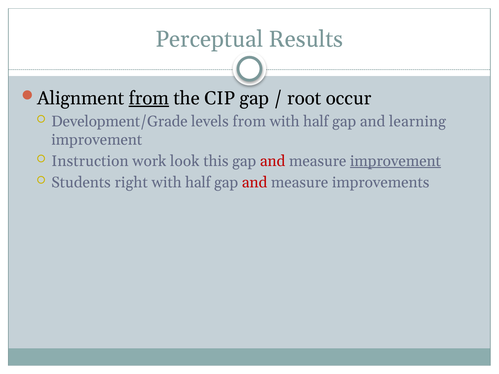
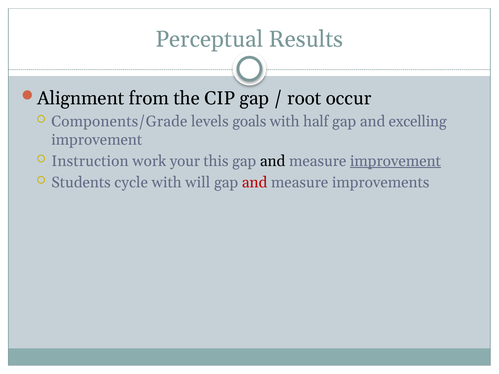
from at (149, 98) underline: present -> none
Development/Grade: Development/Grade -> Components/Grade
levels from: from -> goals
learning: learning -> excelling
look: look -> your
and at (273, 161) colour: red -> black
right: right -> cycle
half at (198, 182): half -> will
